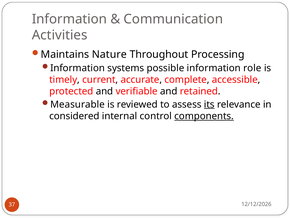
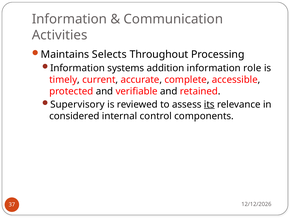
Nature: Nature -> Selects
possible: possible -> addition
Measurable: Measurable -> Supervisory
components underline: present -> none
